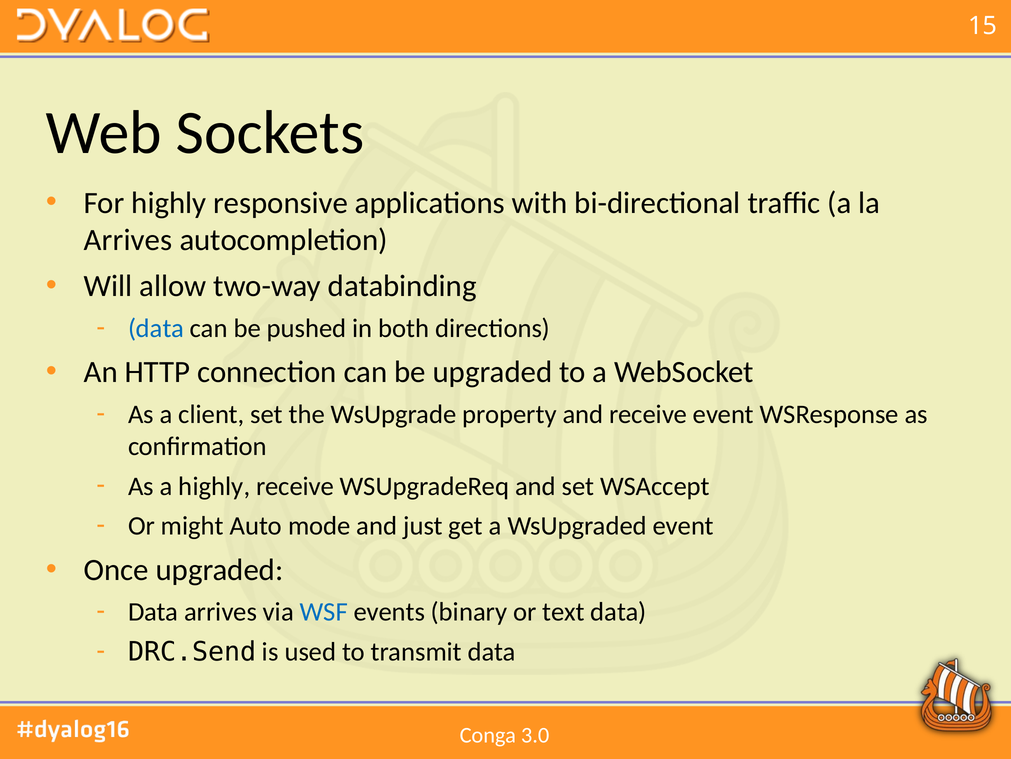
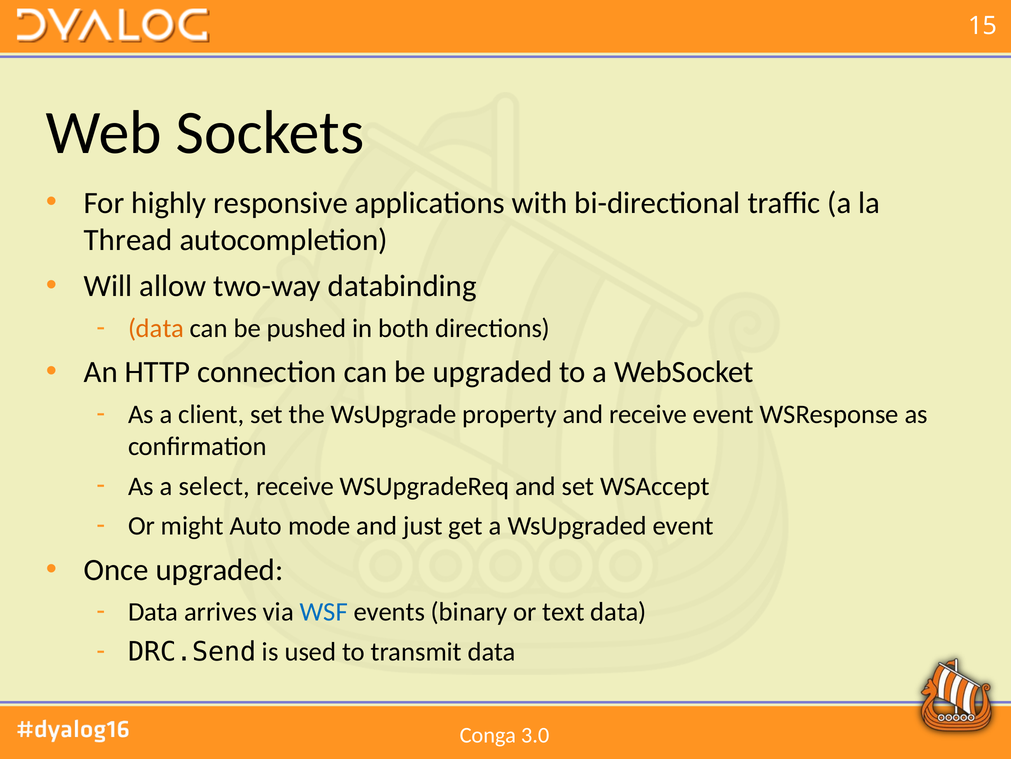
Arrives at (128, 240): Arrives -> Thread
data at (156, 328) colour: blue -> orange
a highly: highly -> select
